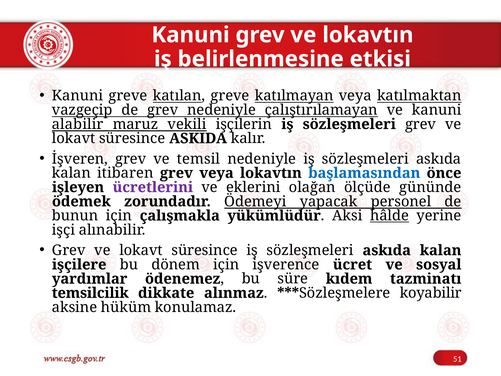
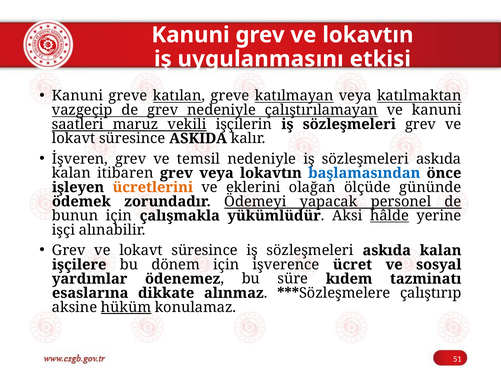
belirlenmesine: belirlenmesine -> uygulanmasını
alabilir: alabilir -> saatleri
ücretlerini colour: purple -> orange
temsilcilik: temsilcilik -> esaslarına
koyabilir: koyabilir -> çalıştırıp
hüküm underline: none -> present
